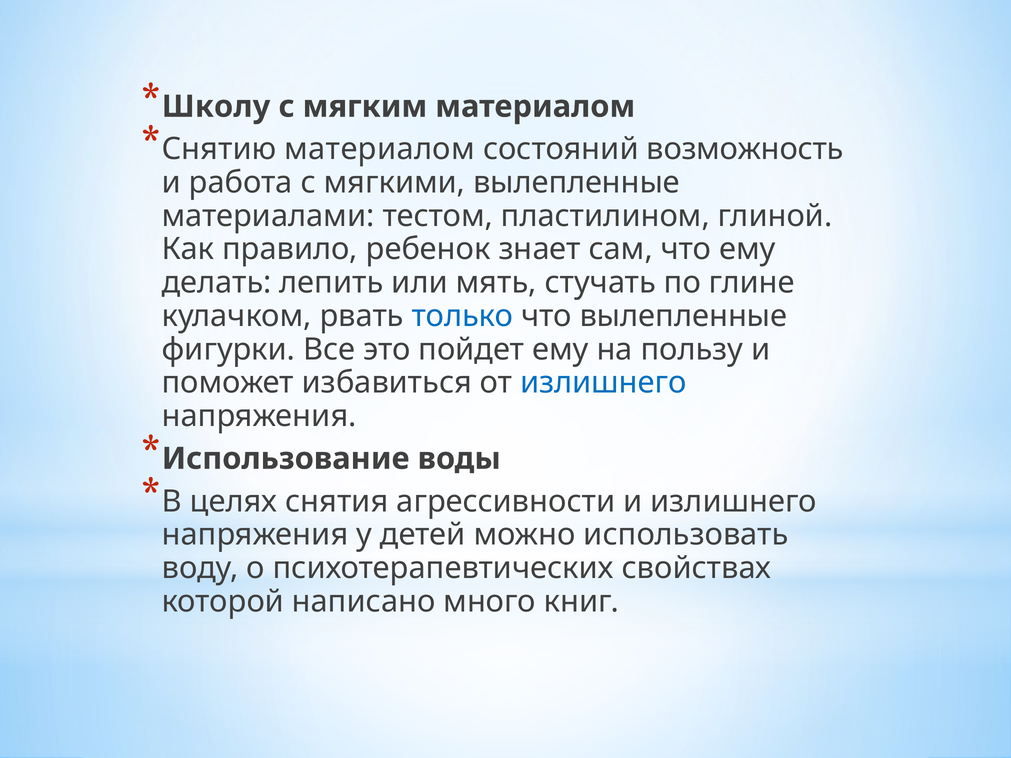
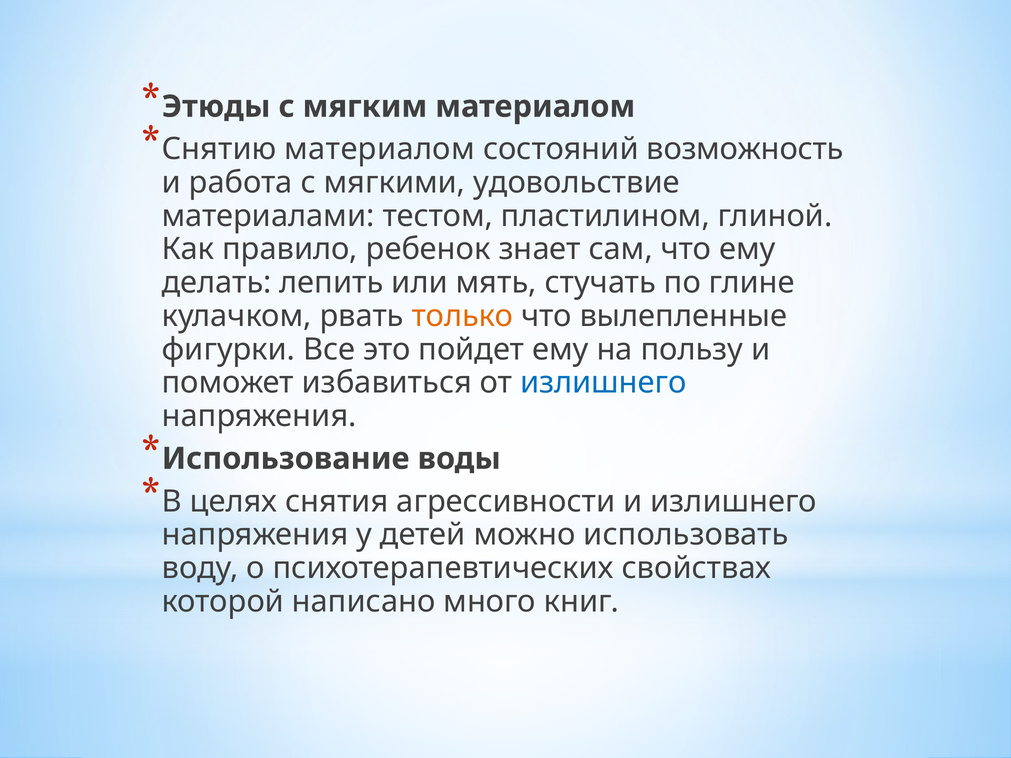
Школу: Школу -> Этюды
мягкими вылепленные: вылепленные -> удовольствие
только colour: blue -> orange
